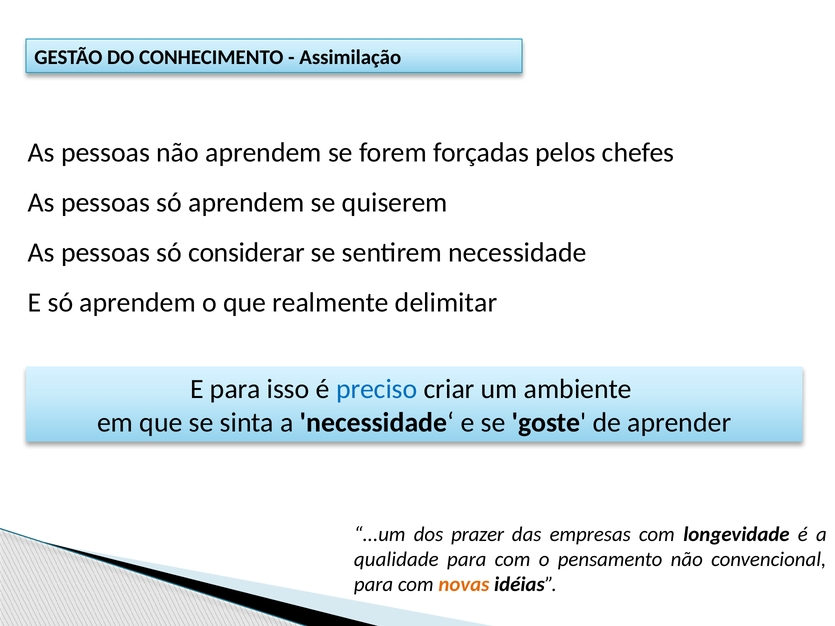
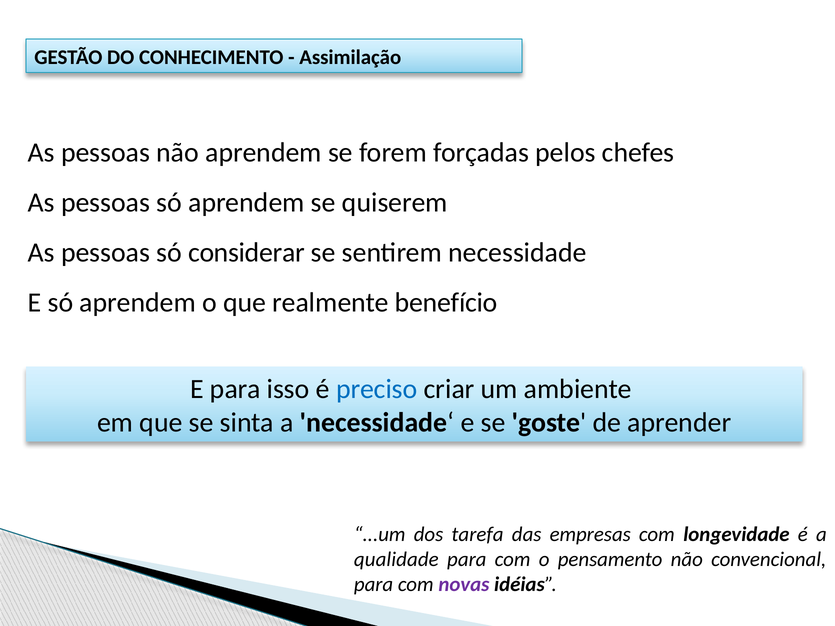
delimitar: delimitar -> benefício
prazer: prazer -> tarefa
novas colour: orange -> purple
